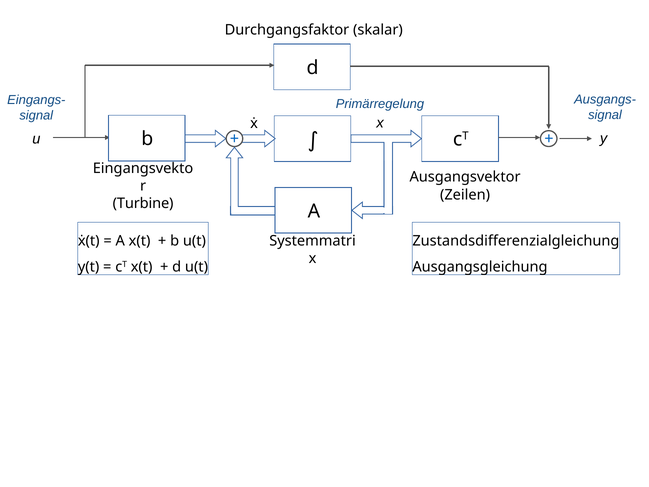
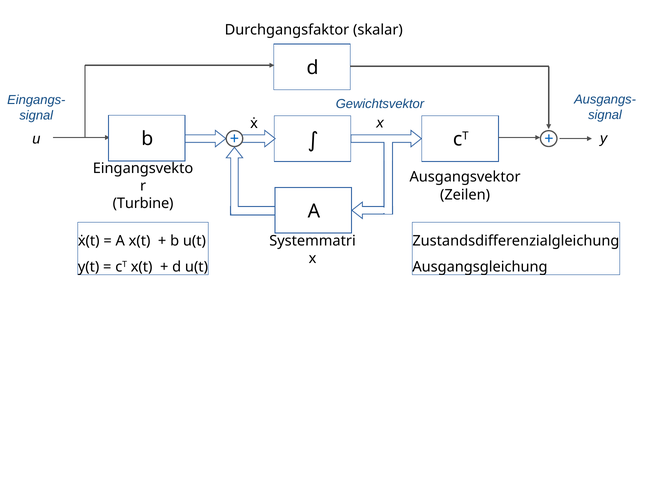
Primärregelung: Primärregelung -> Gewichtsvektor
